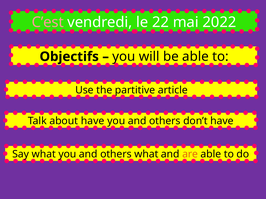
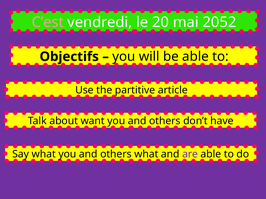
22: 22 -> 20
2022: 2022 -> 2052
about have: have -> want
are colour: orange -> purple
